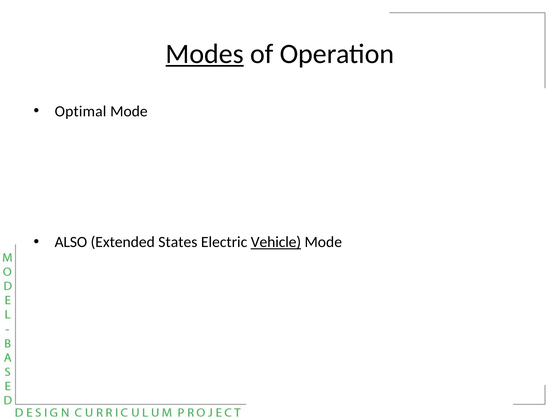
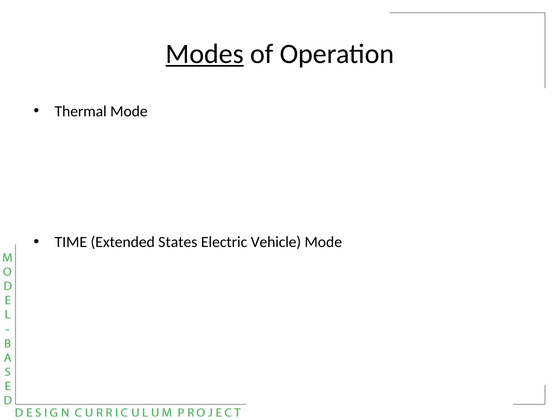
Optimal: Optimal -> Thermal
ALSO: ALSO -> TIME
Vehicle underline: present -> none
